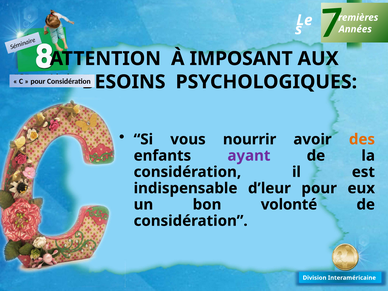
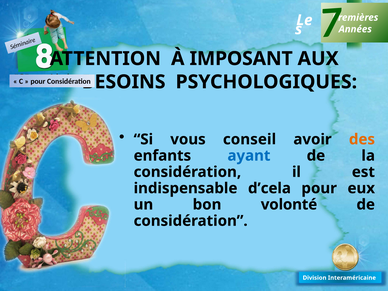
nourrir: nourrir -> conseil
ayant colour: purple -> blue
d’leur: d’leur -> d’cela
